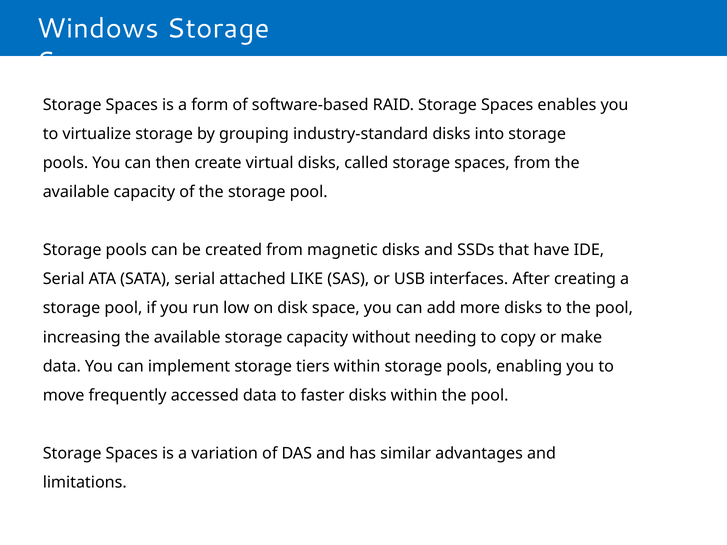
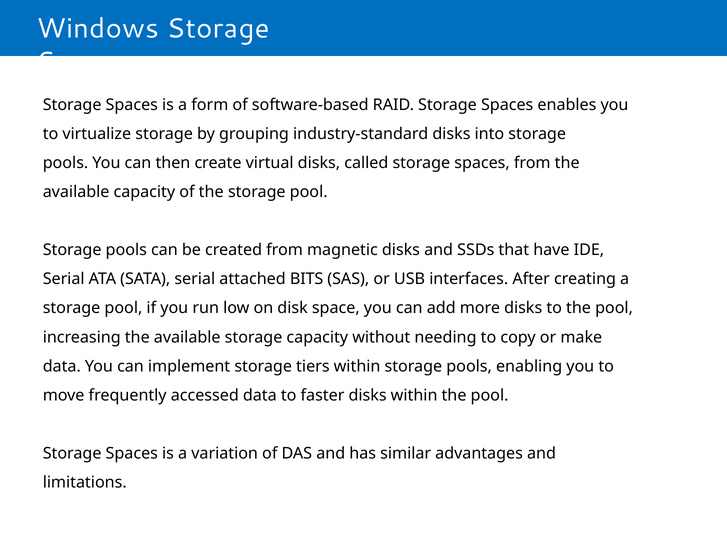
LIKE: LIKE -> BITS
